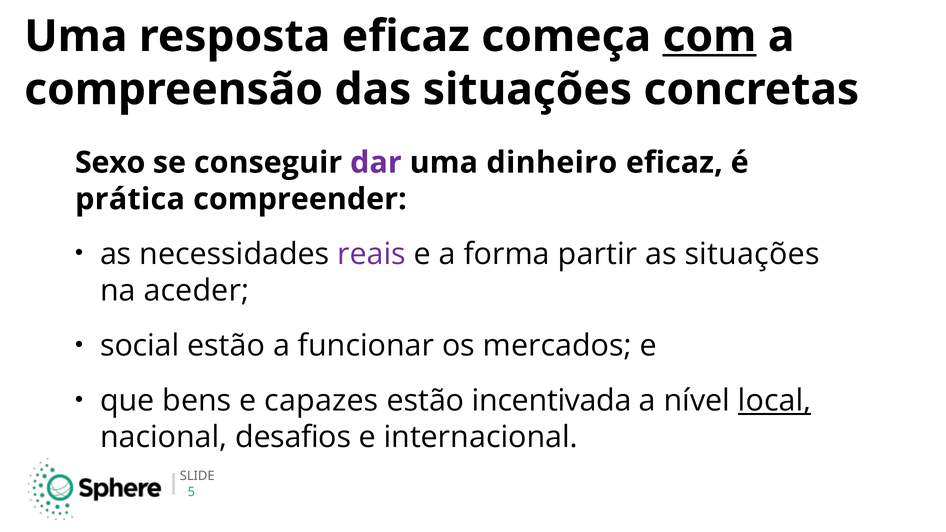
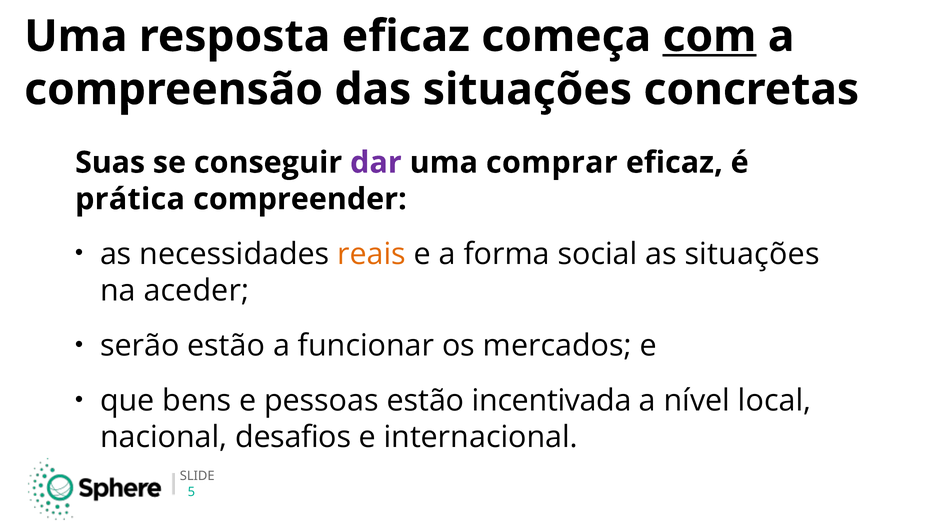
Sexo: Sexo -> Suas
dinheiro: dinheiro -> comprar
reais colour: purple -> orange
partir: partir -> social
social: social -> serão
capazes: capazes -> pessoas
local underline: present -> none
